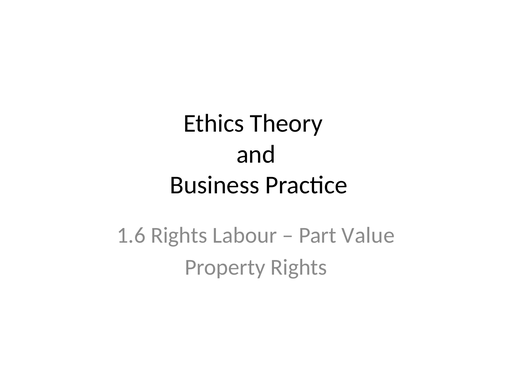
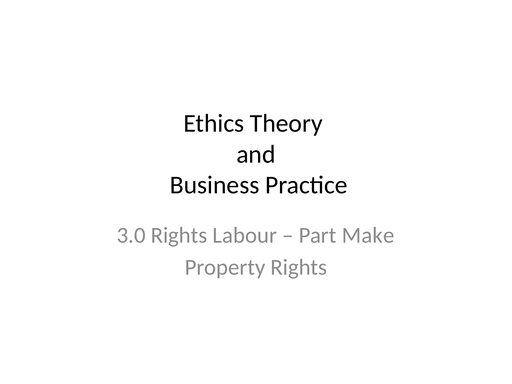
1.6: 1.6 -> 3.0
Value: Value -> Make
